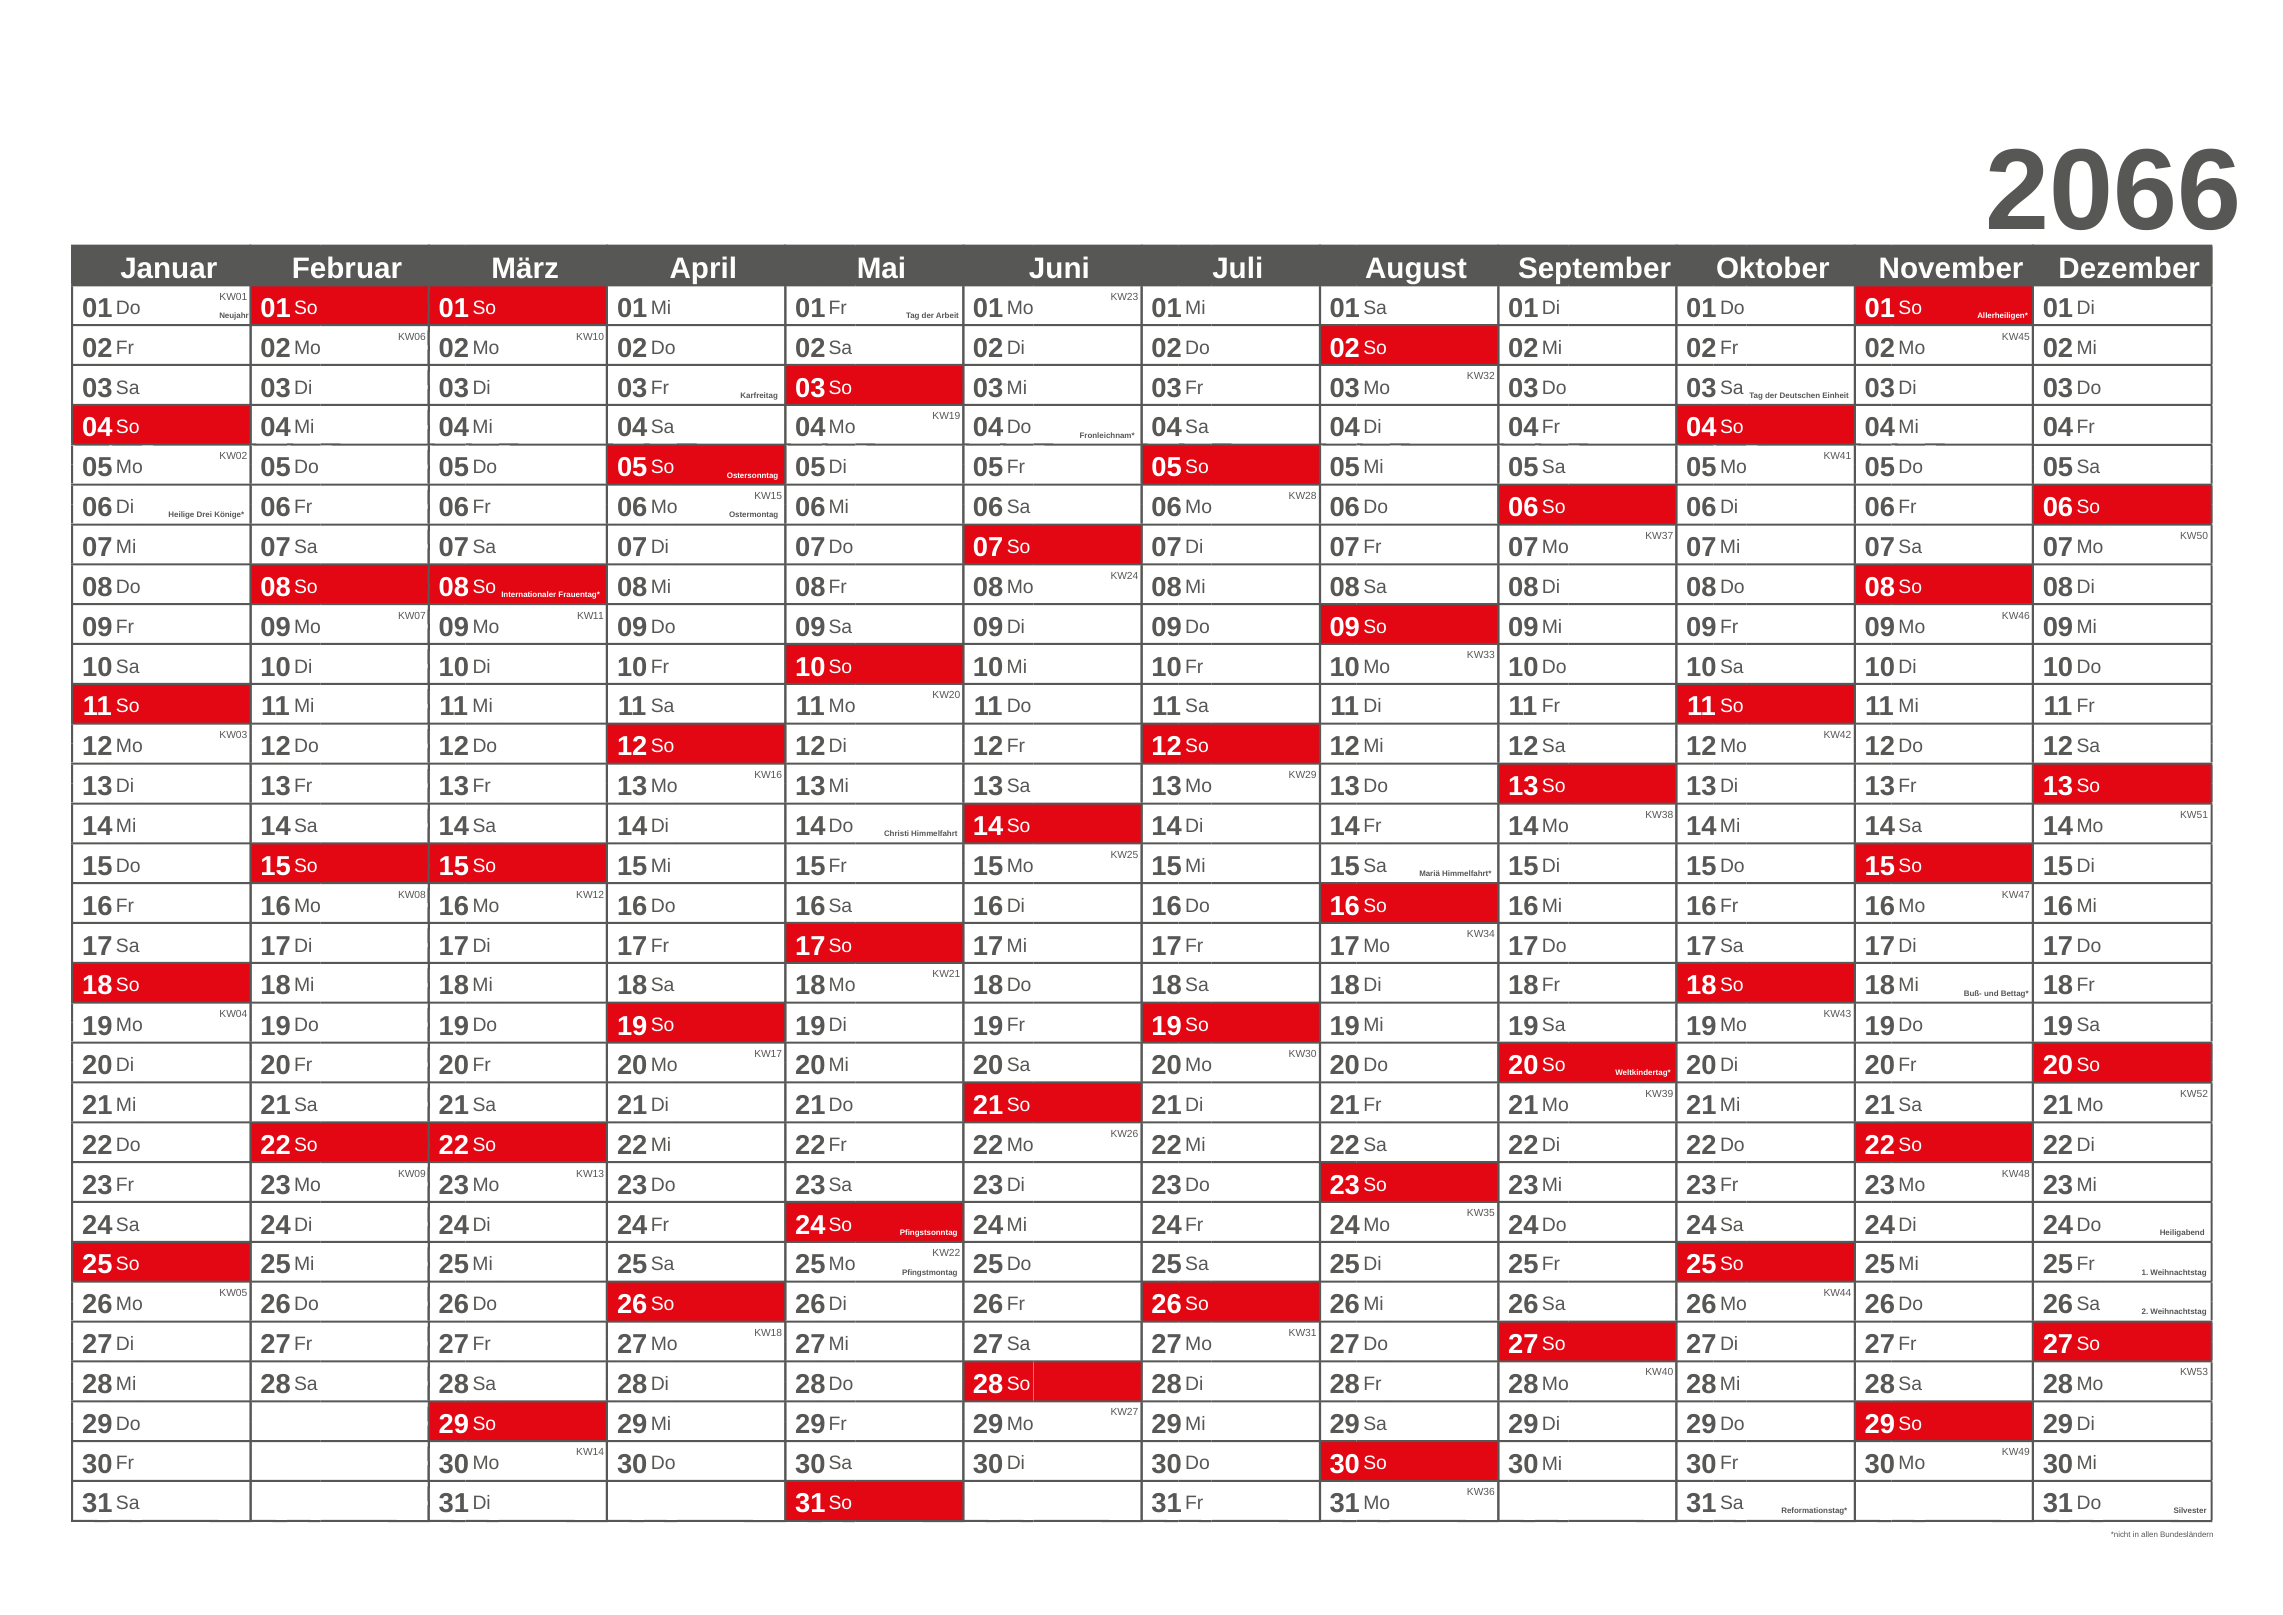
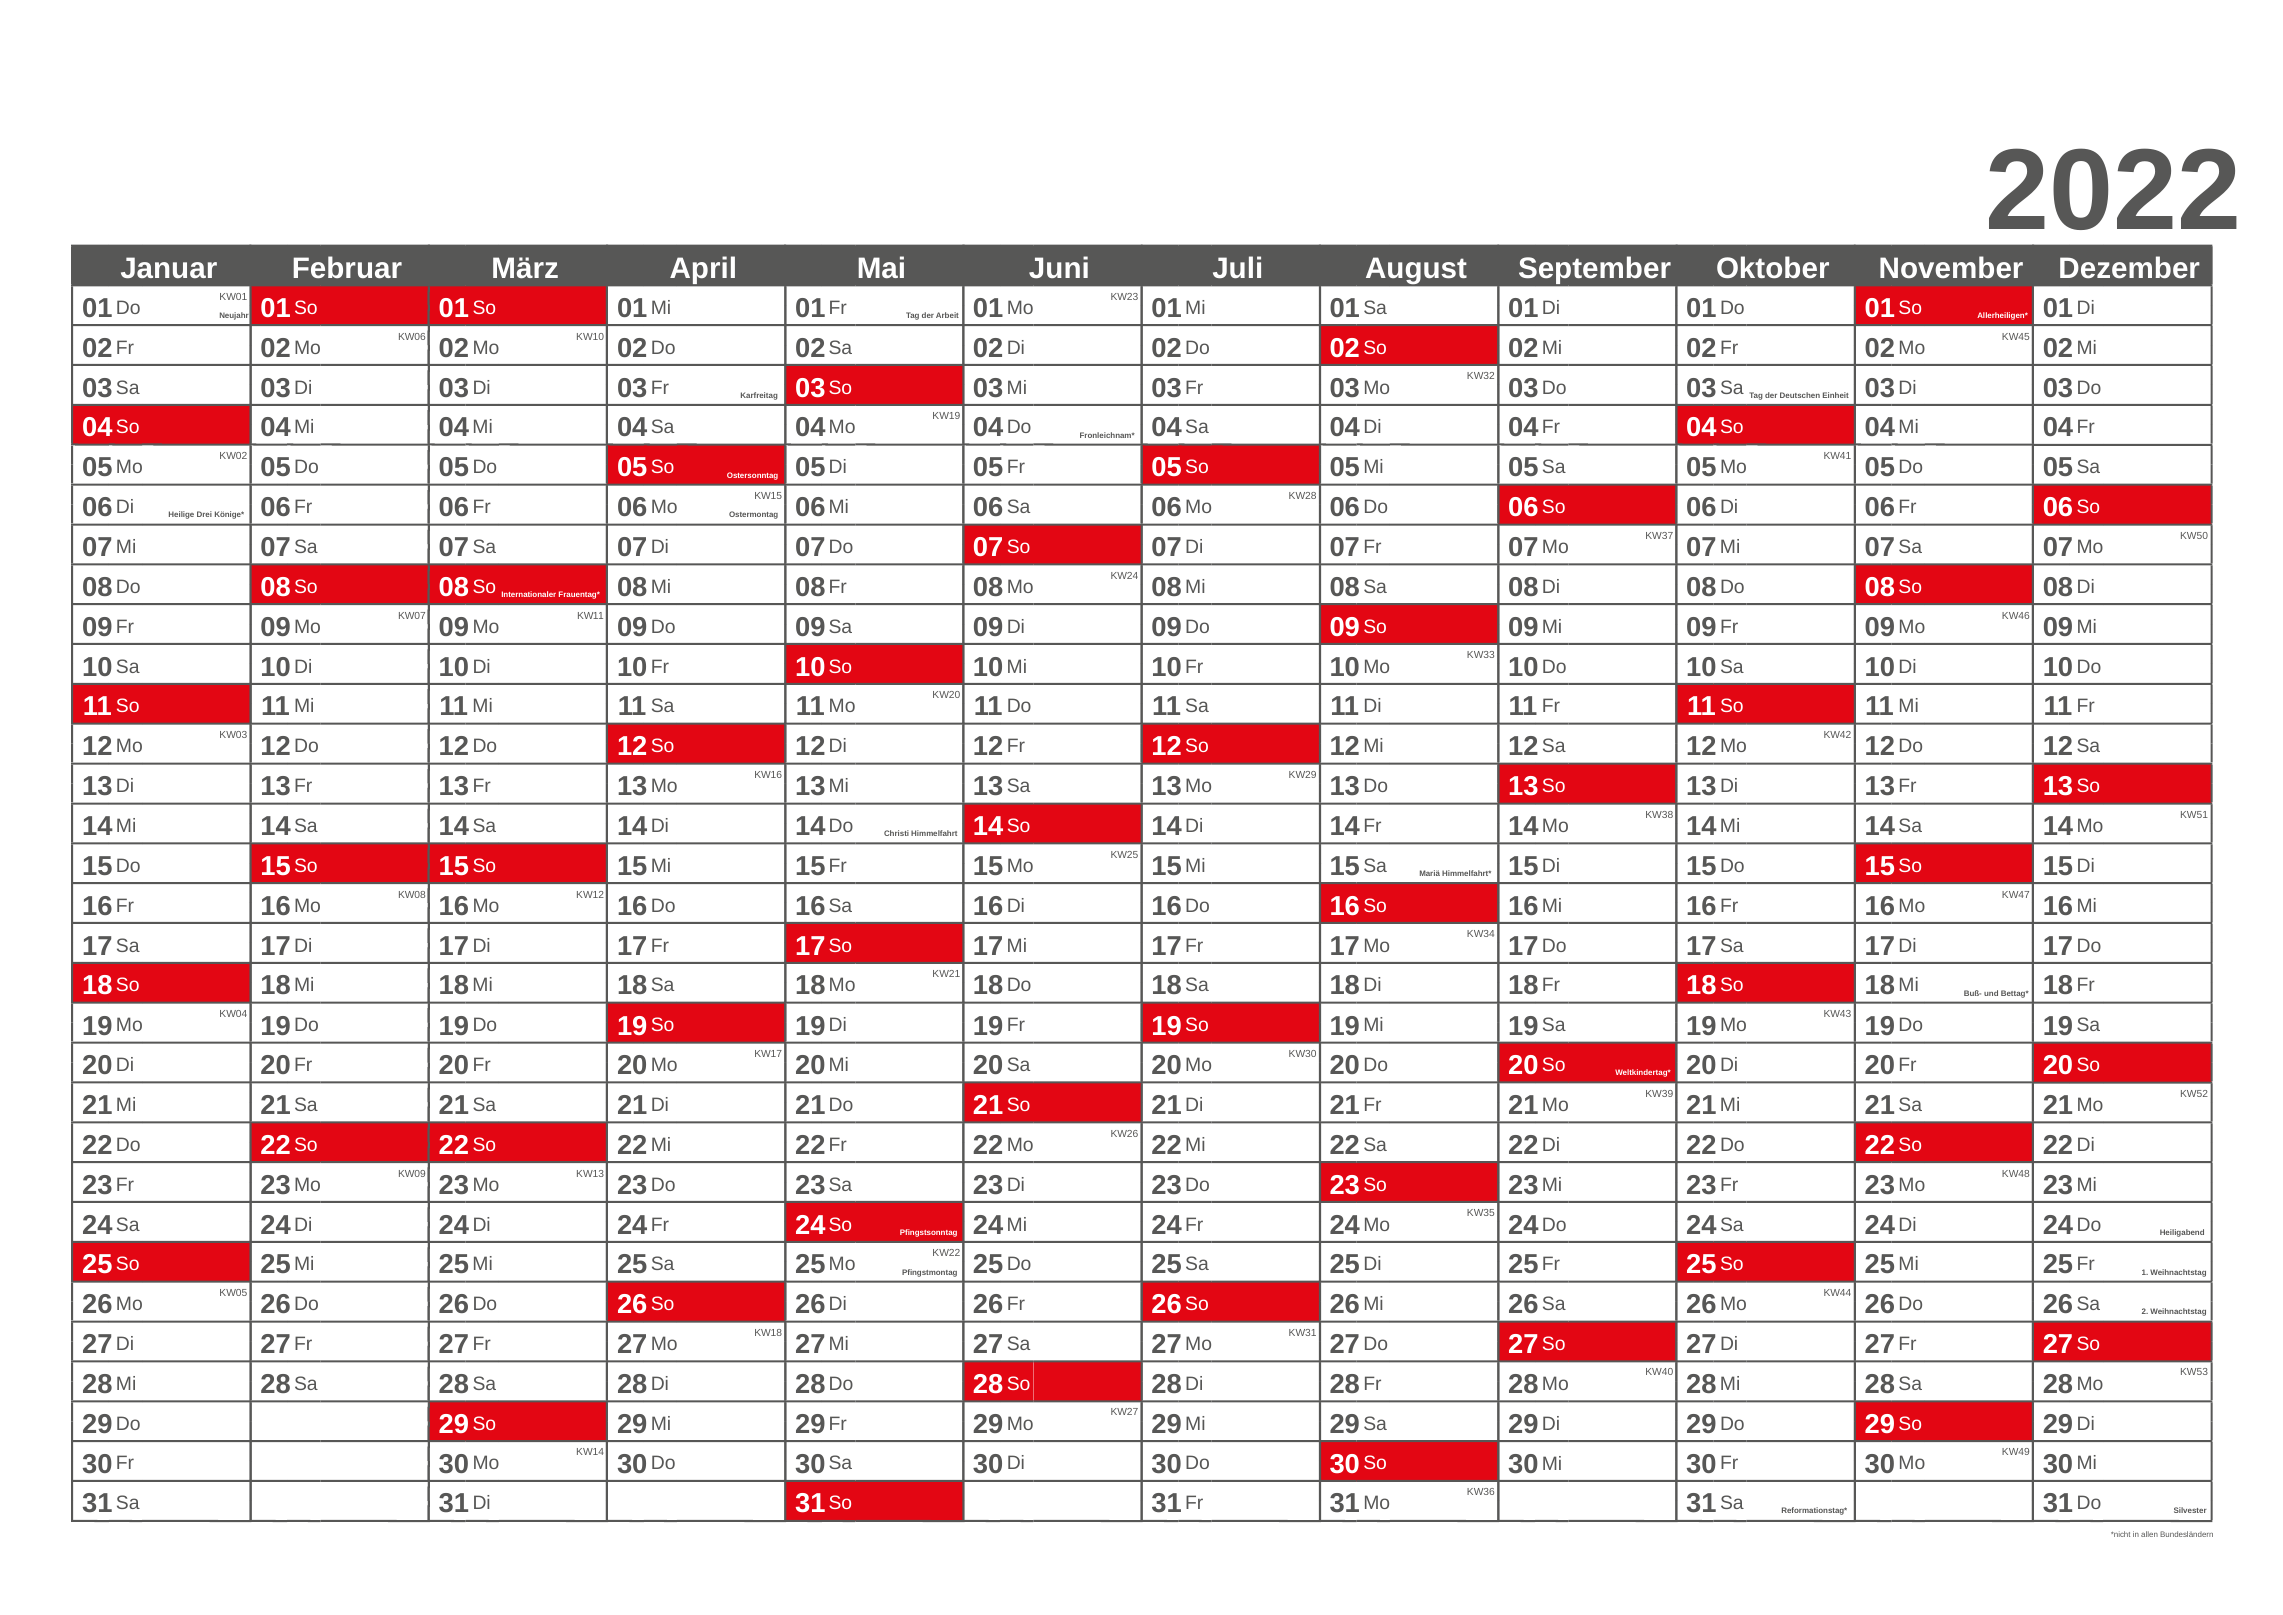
2066: 2066 -> 2022
